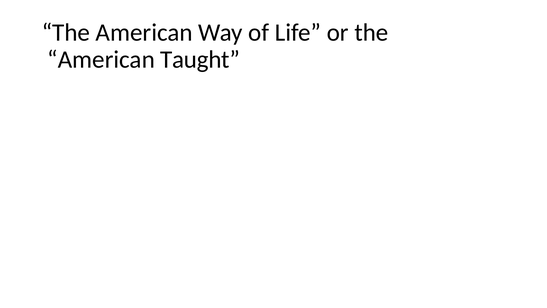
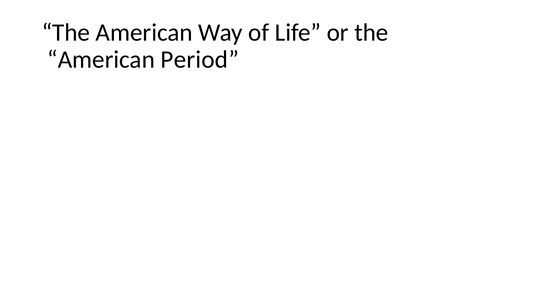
Taught: Taught -> Period
